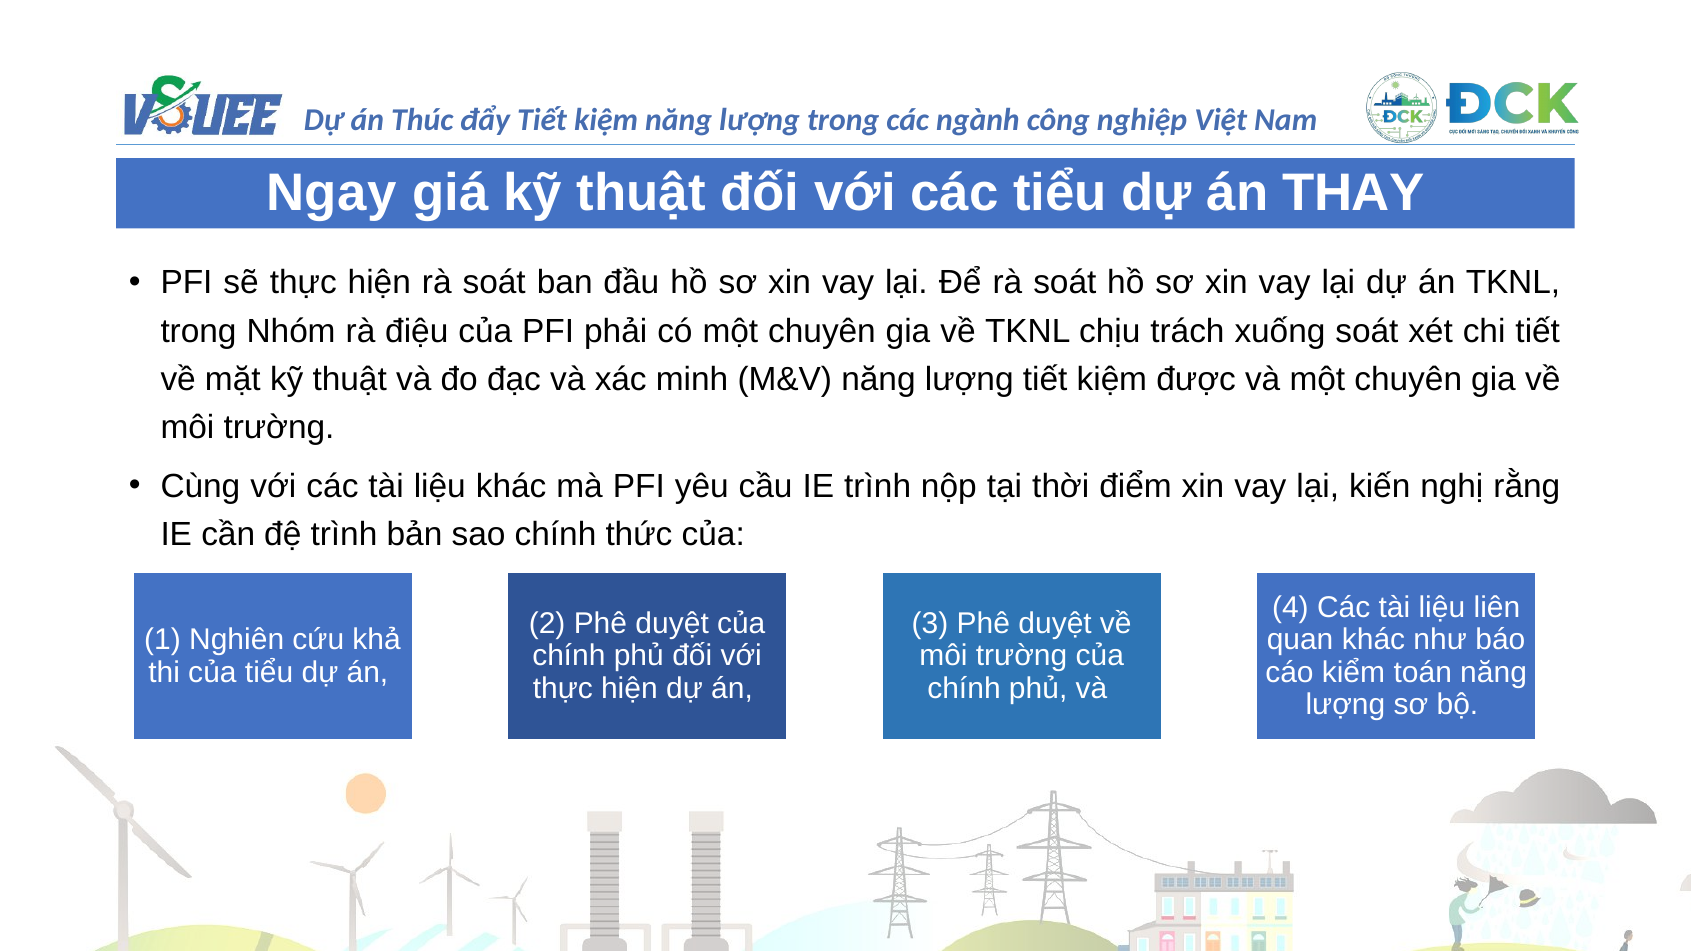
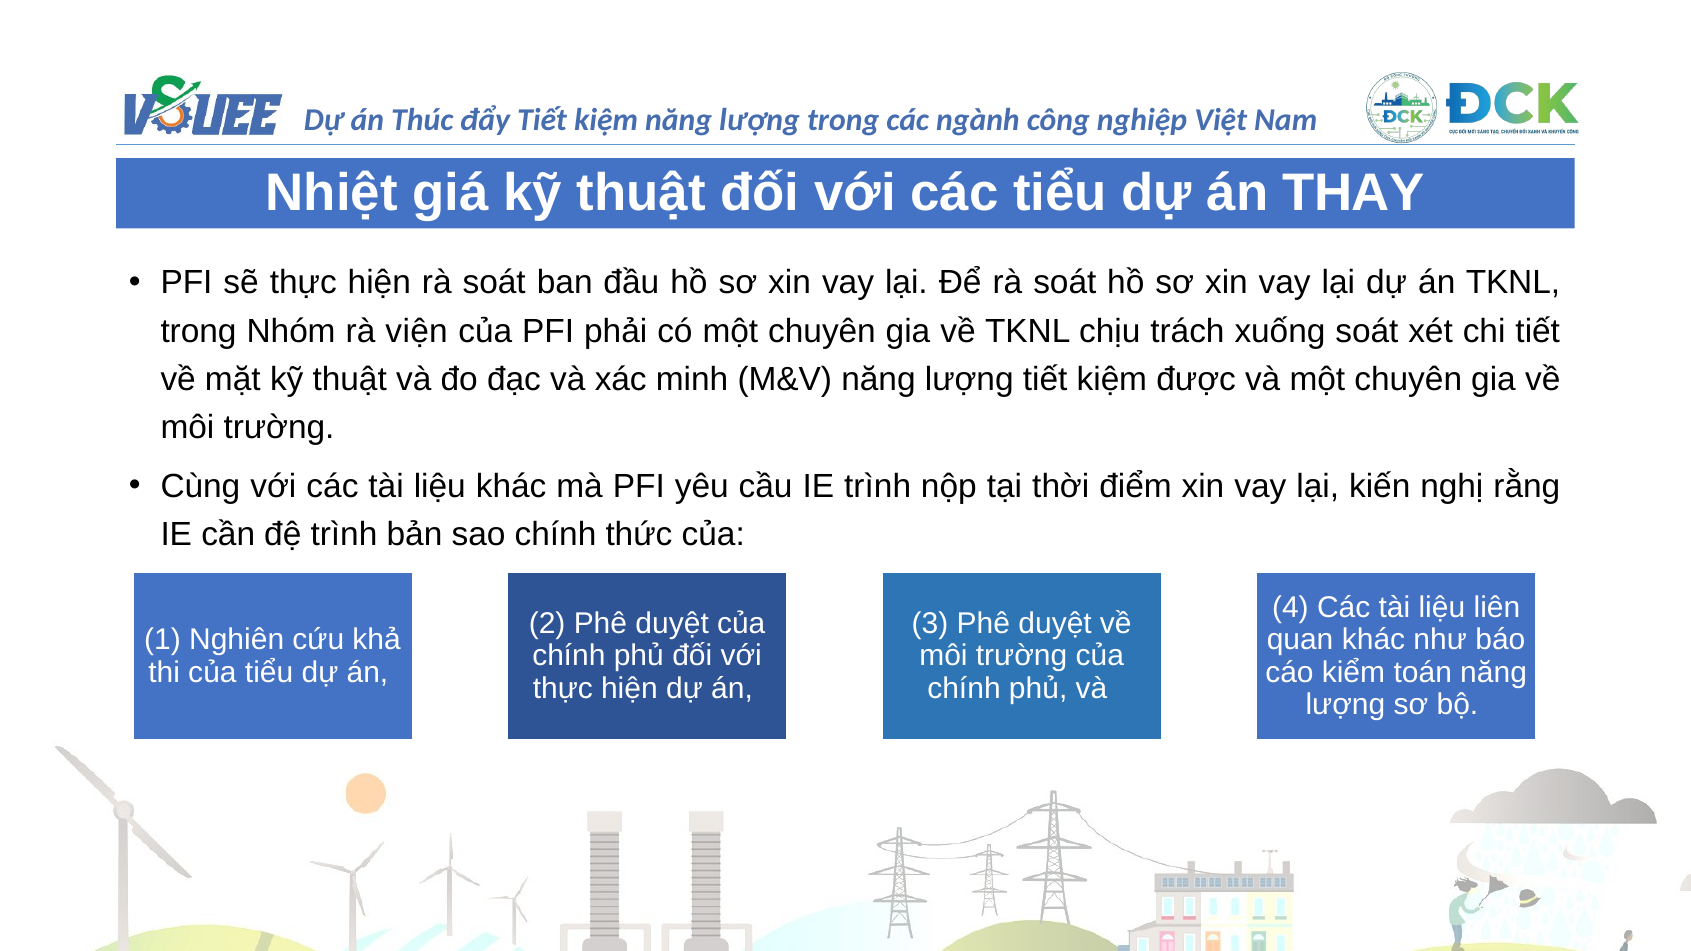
Ngay: Ngay -> Nhiệt
điệu: điệu -> viện
